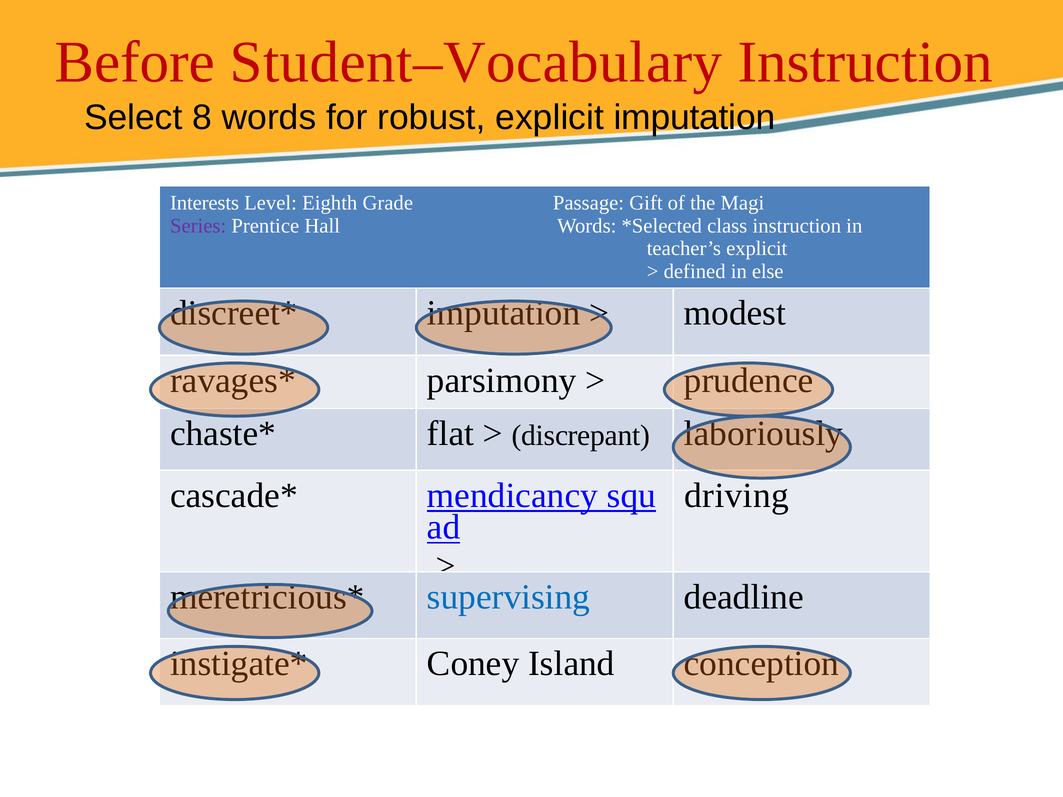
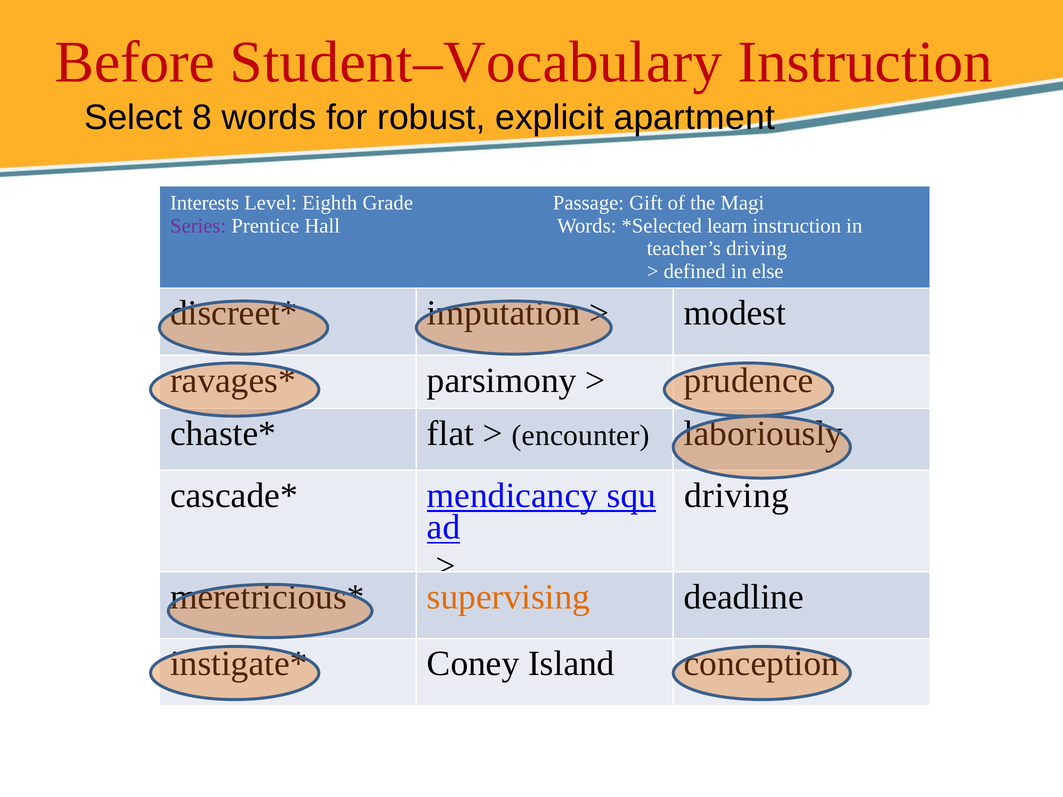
explicit imputation: imputation -> apartment
class: class -> learn
teacher’s explicit: explicit -> driving
discrepant: discrepant -> encounter
supervising colour: blue -> orange
